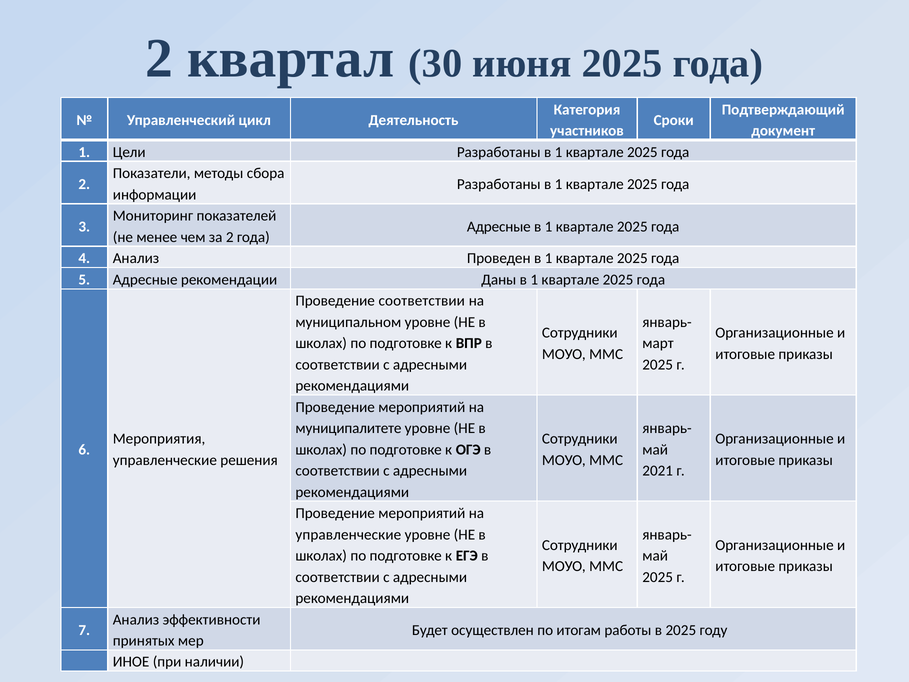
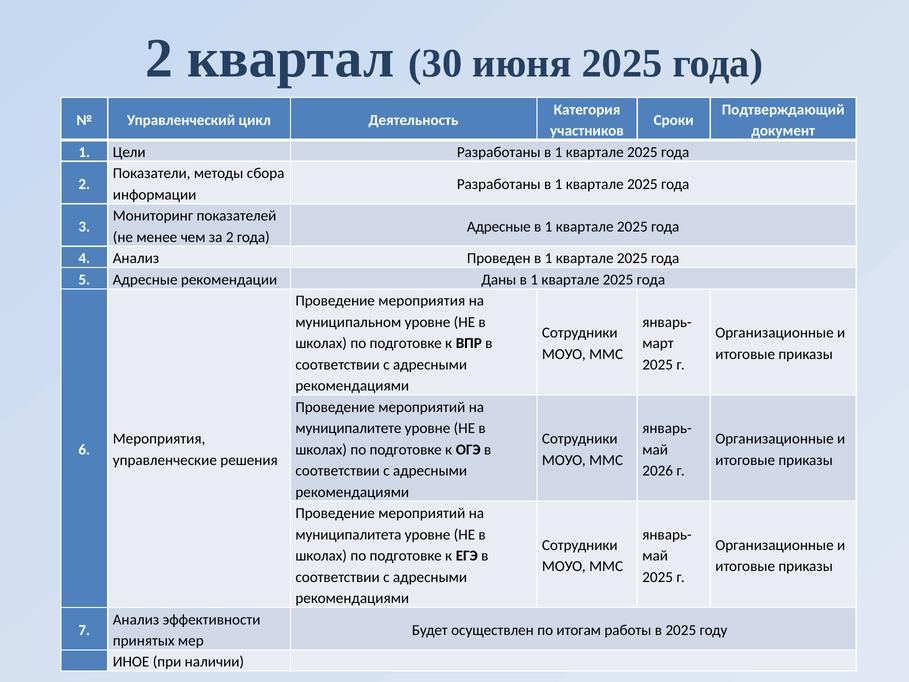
Проведение соответствии: соответствии -> мероприятия
2021: 2021 -> 2026
управленческие at (348, 534): управленческие -> муниципалитета
